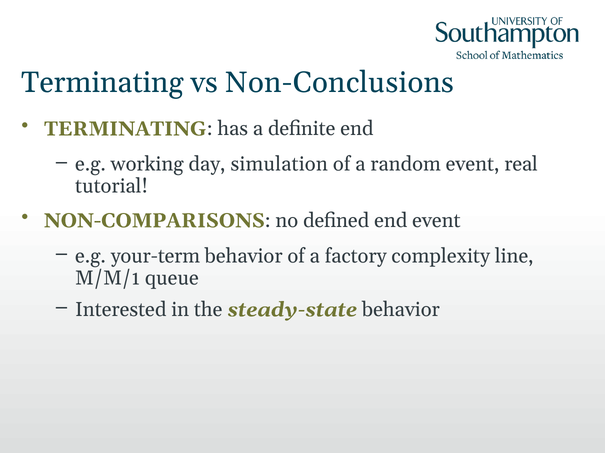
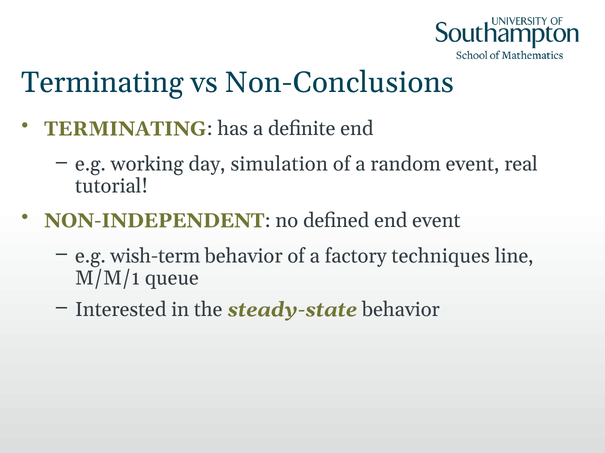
NON-COMPARISONS: NON-COMPARISONS -> NON-INDEPENDENT
your-term: your-term -> wish-term
complexity: complexity -> techniques
